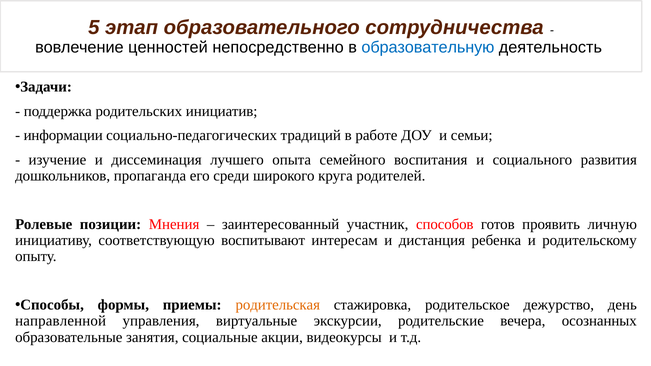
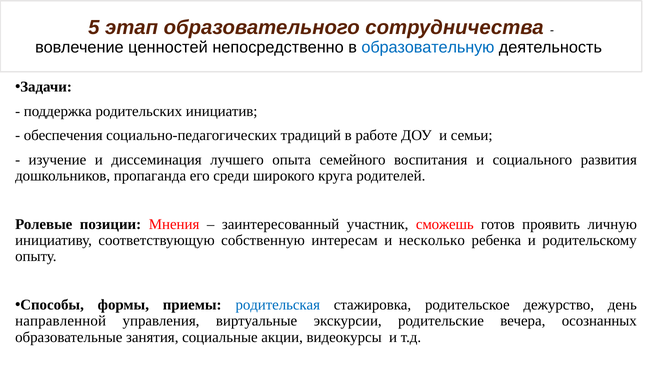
информации: информации -> обеспечения
способов: способов -> сможешь
воспитывают: воспитывают -> собственную
дистанция: дистанция -> несколько
родительская colour: orange -> blue
